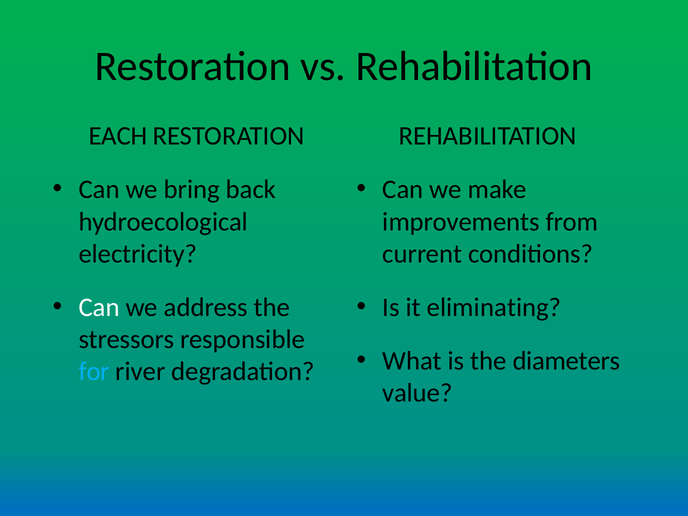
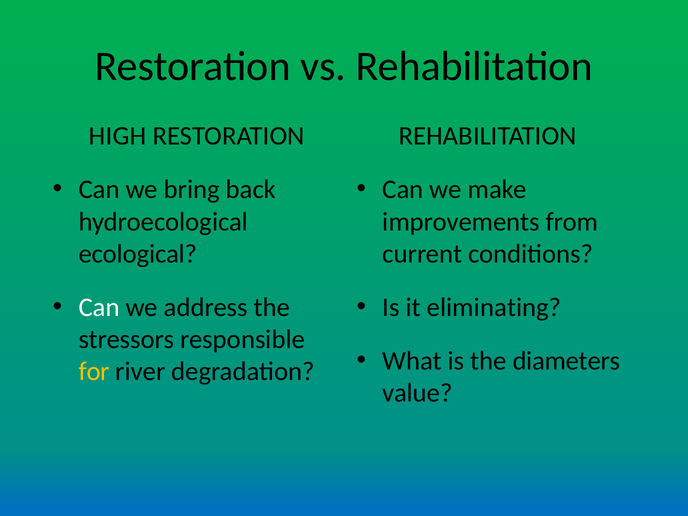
EACH: EACH -> HIGH
electricity: electricity -> ecological
for colour: light blue -> yellow
